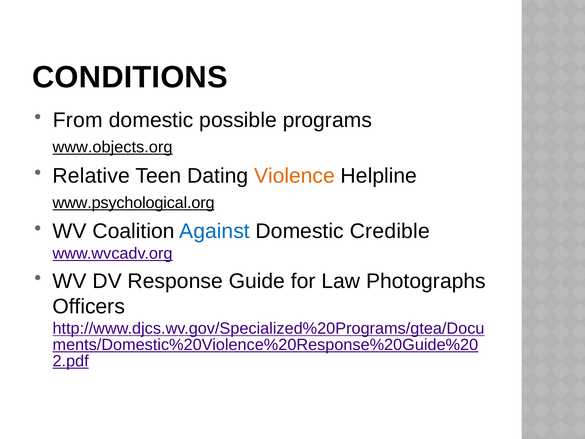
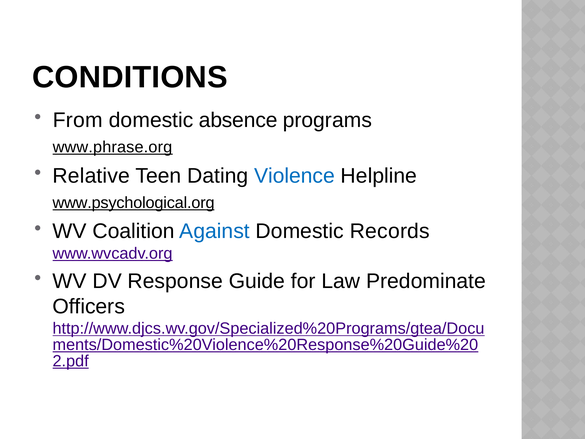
possible: possible -> absence
www.objects.org: www.objects.org -> www.phrase.org
Violence colour: orange -> blue
Credible: Credible -> Records
Photographs: Photographs -> Predominate
